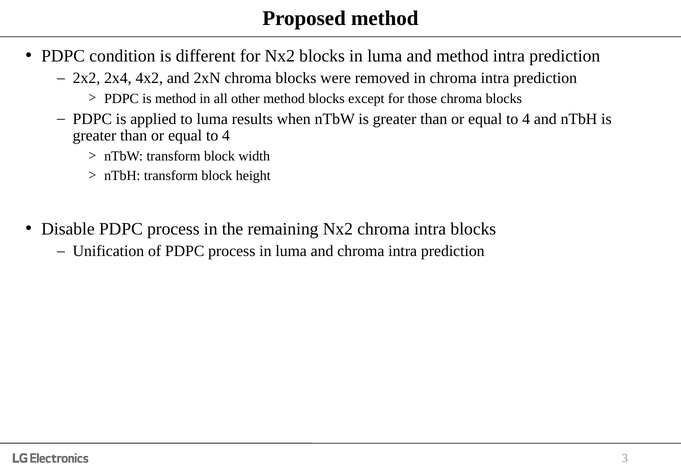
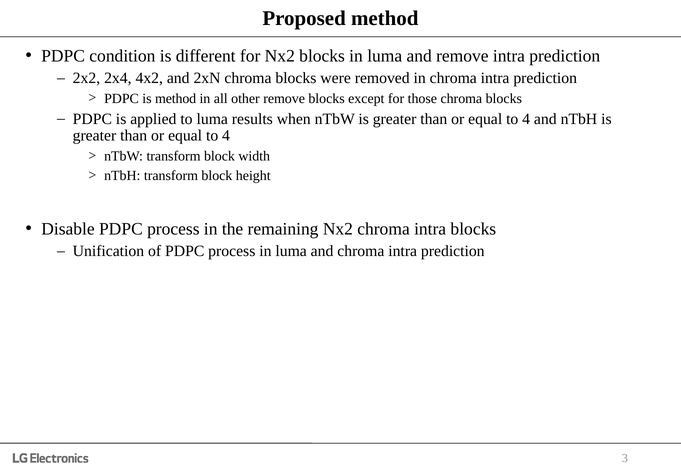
and method: method -> remove
other method: method -> remove
